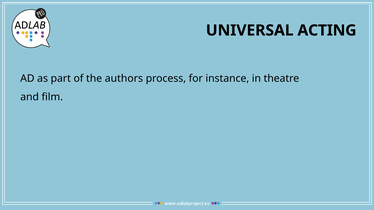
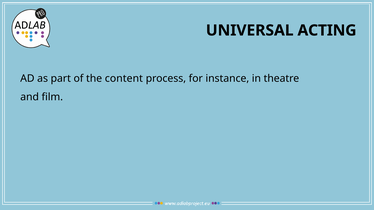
authors: authors -> content
